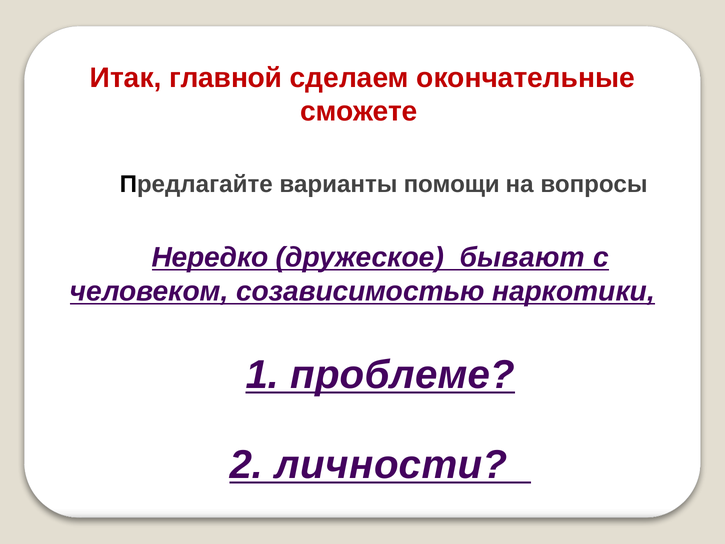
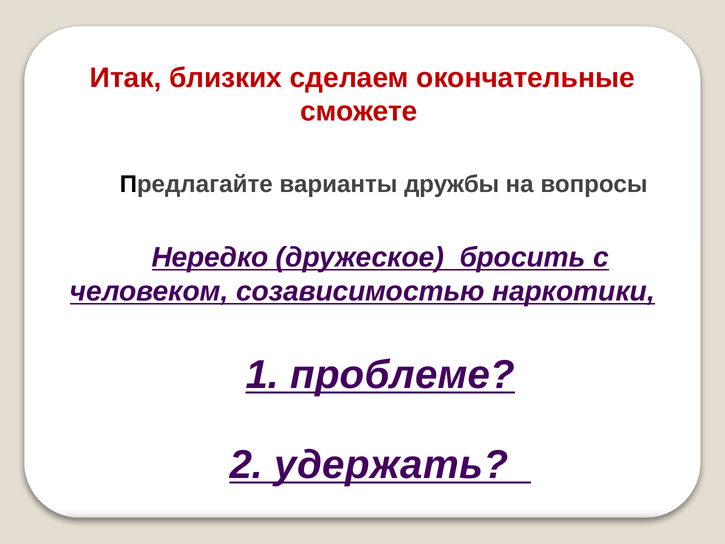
главной: главной -> близких
помощи: помощи -> дружбы
бывают: бывают -> бросить
личности: личности -> удержать
